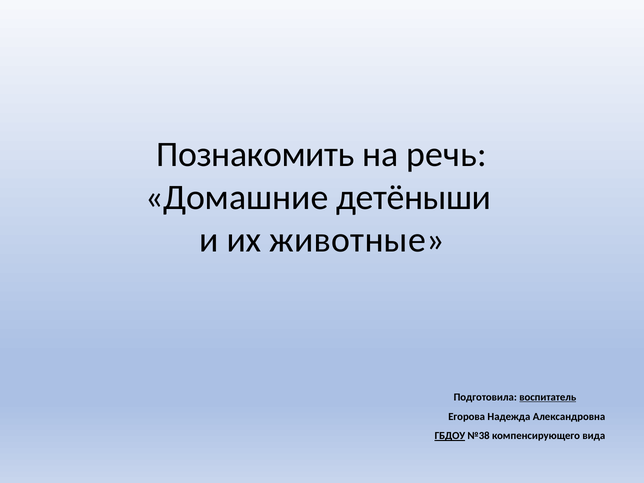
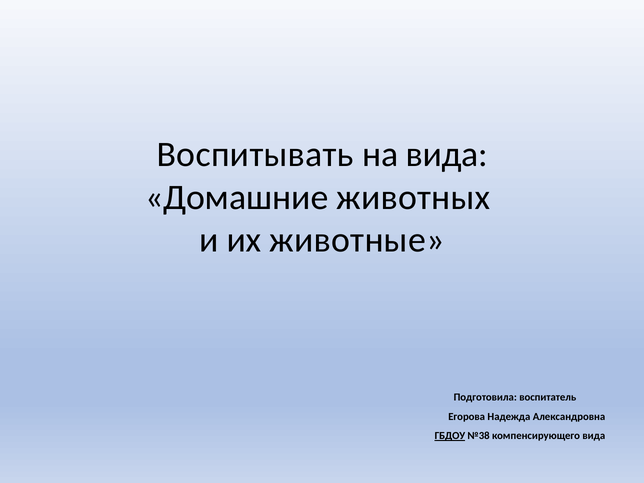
Познакомить: Познакомить -> Воспитывать
на речь: речь -> вида
детёныши: детёныши -> животных
воспитатель underline: present -> none
